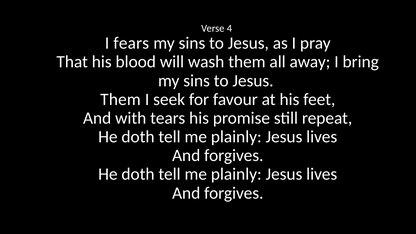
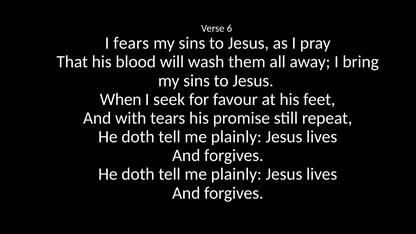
4: 4 -> 6
Them at (120, 99): Them -> When
